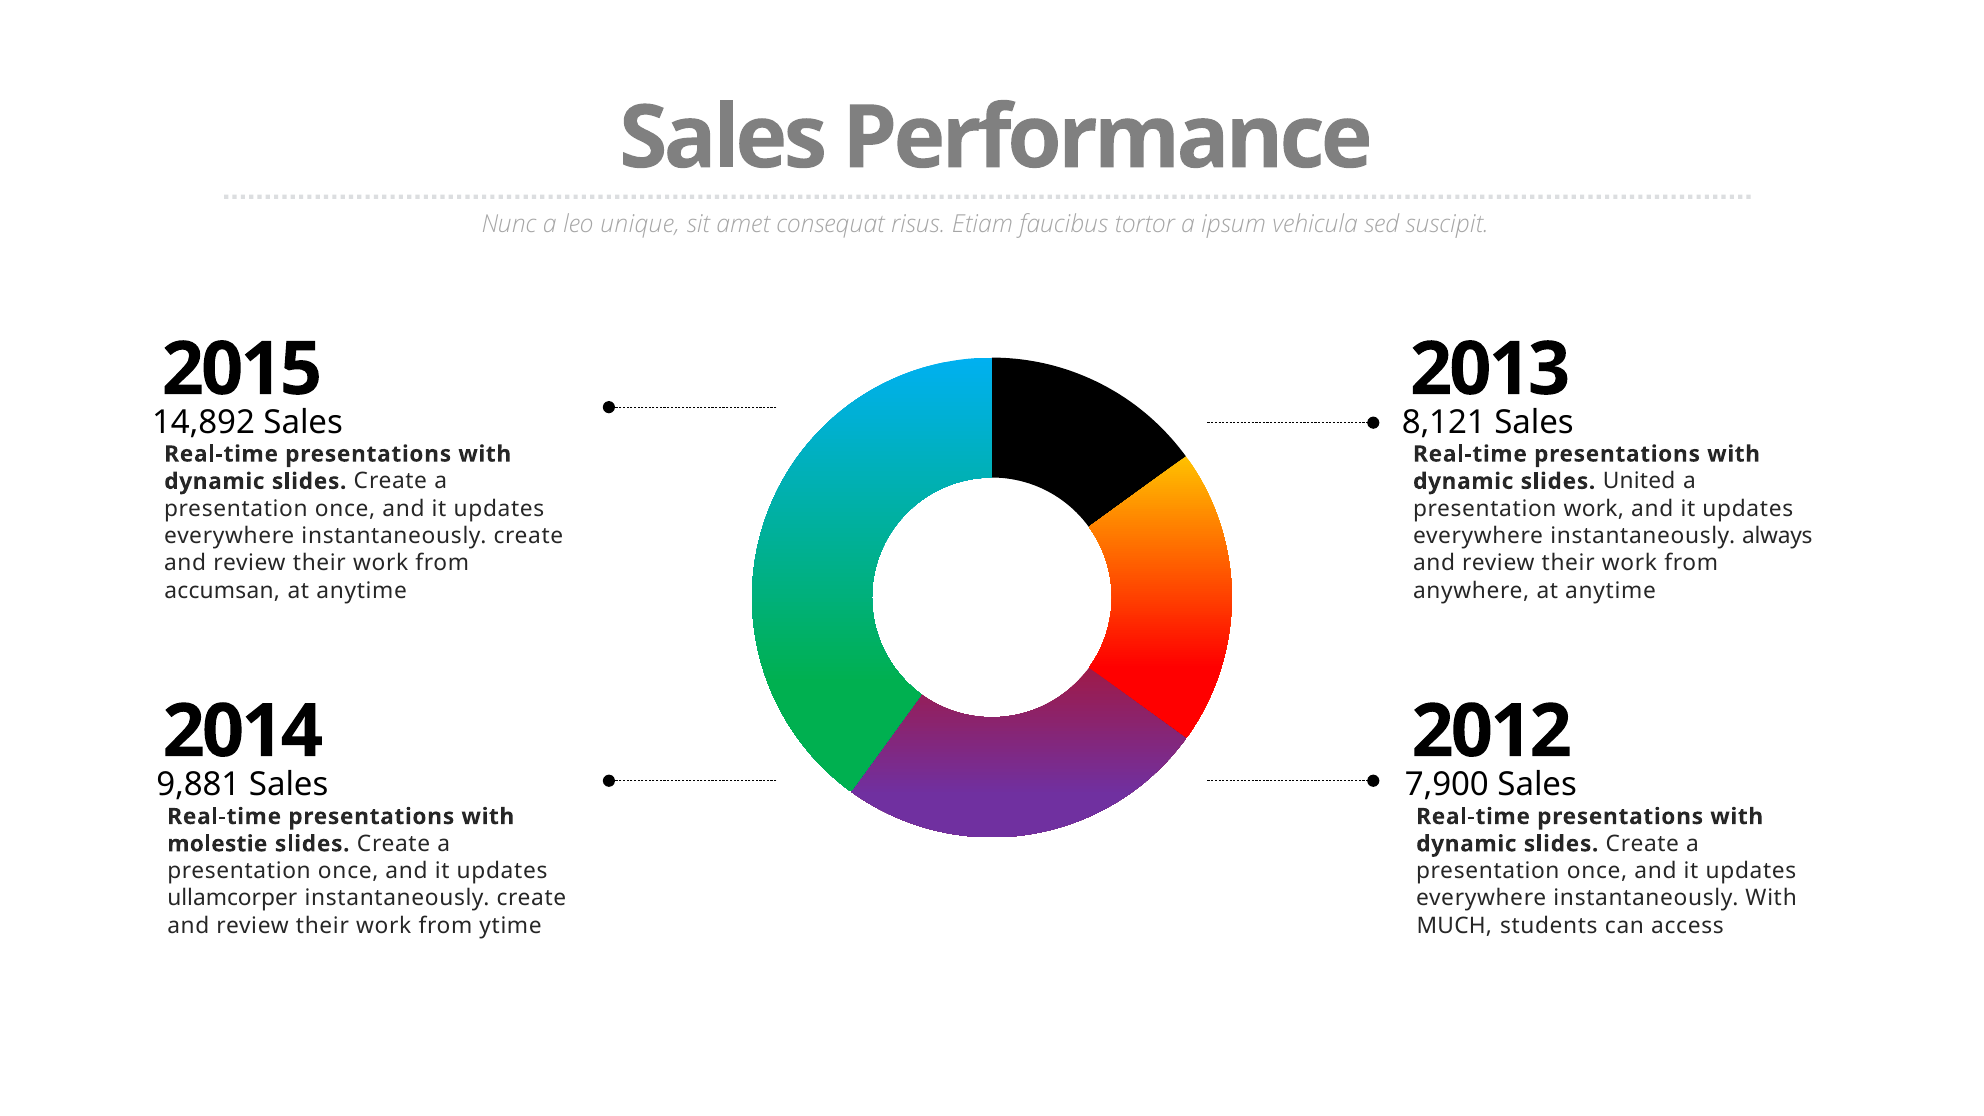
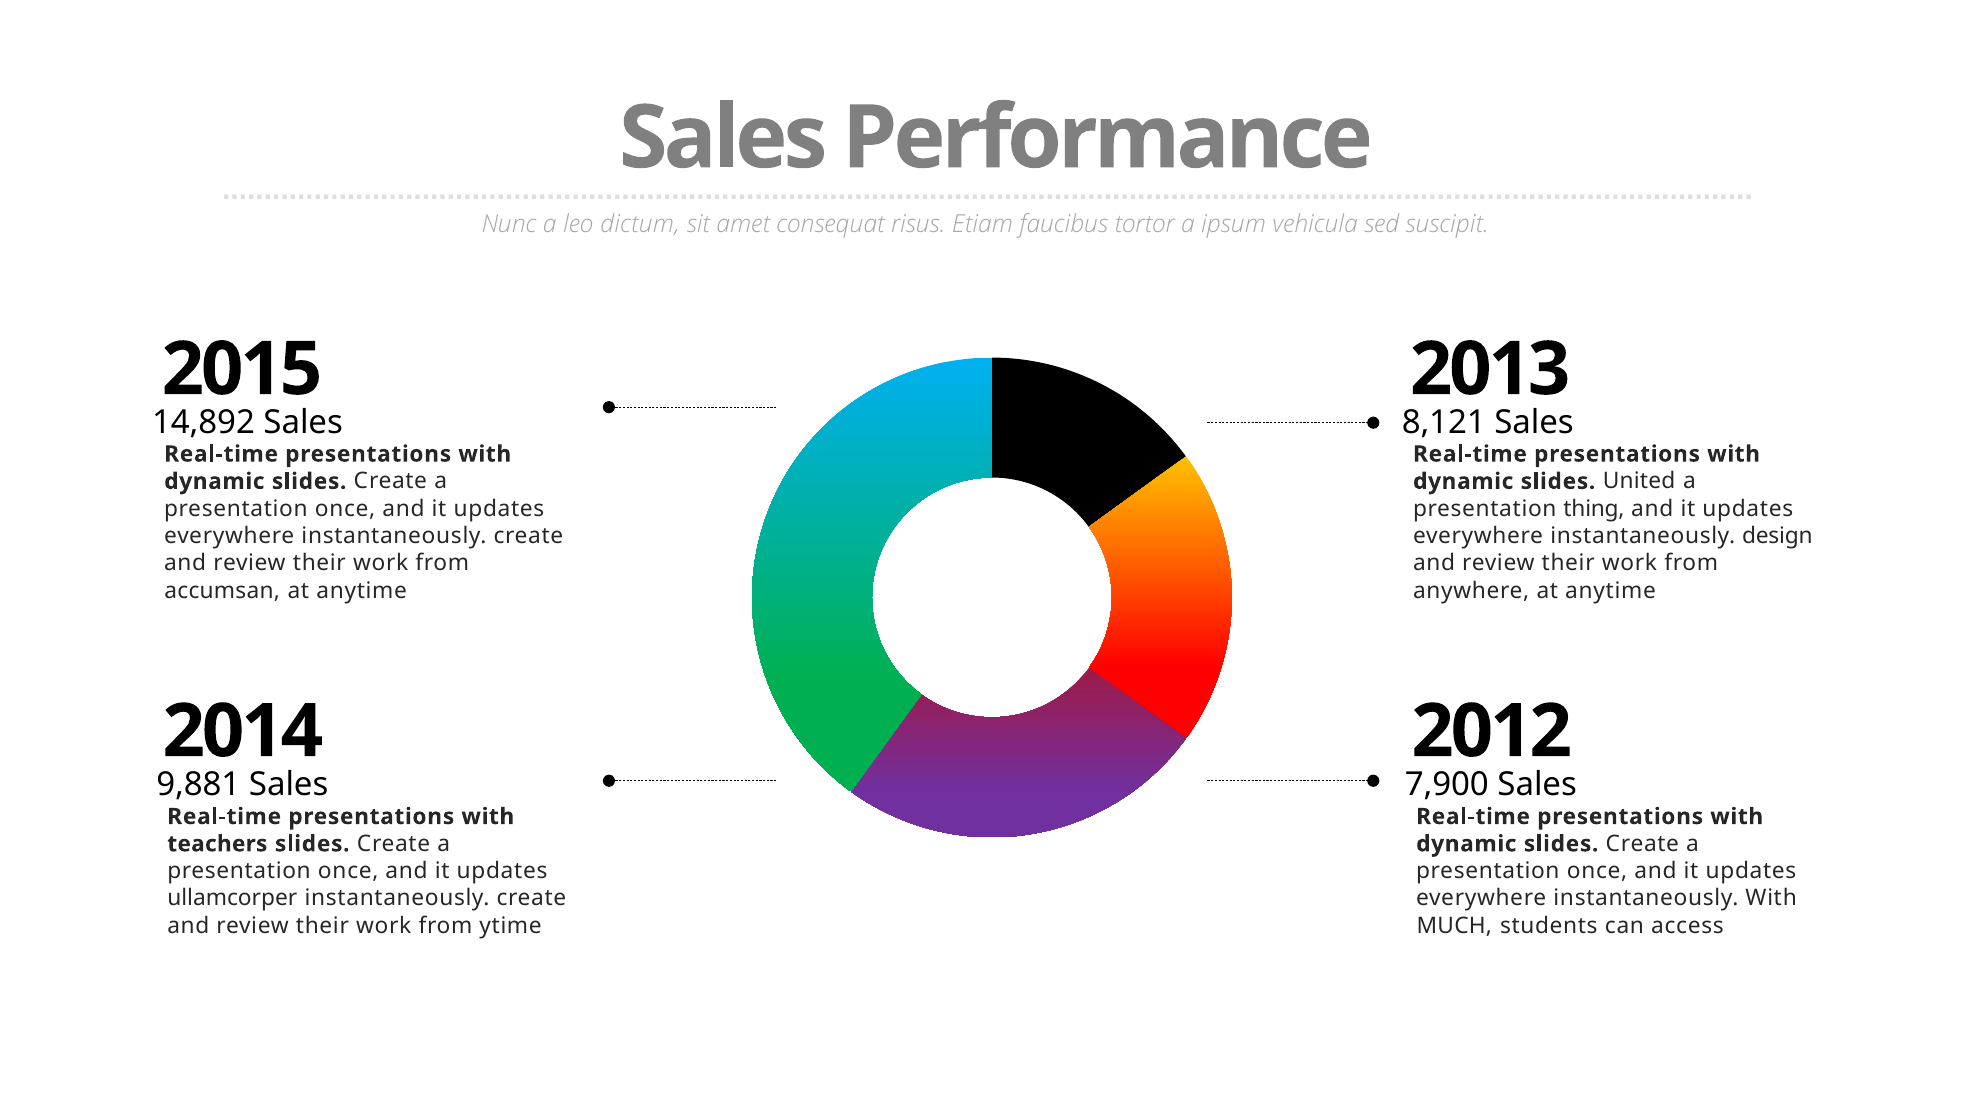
unique: unique -> dictum
presentation work: work -> thing
always: always -> design
molestie: molestie -> teachers
